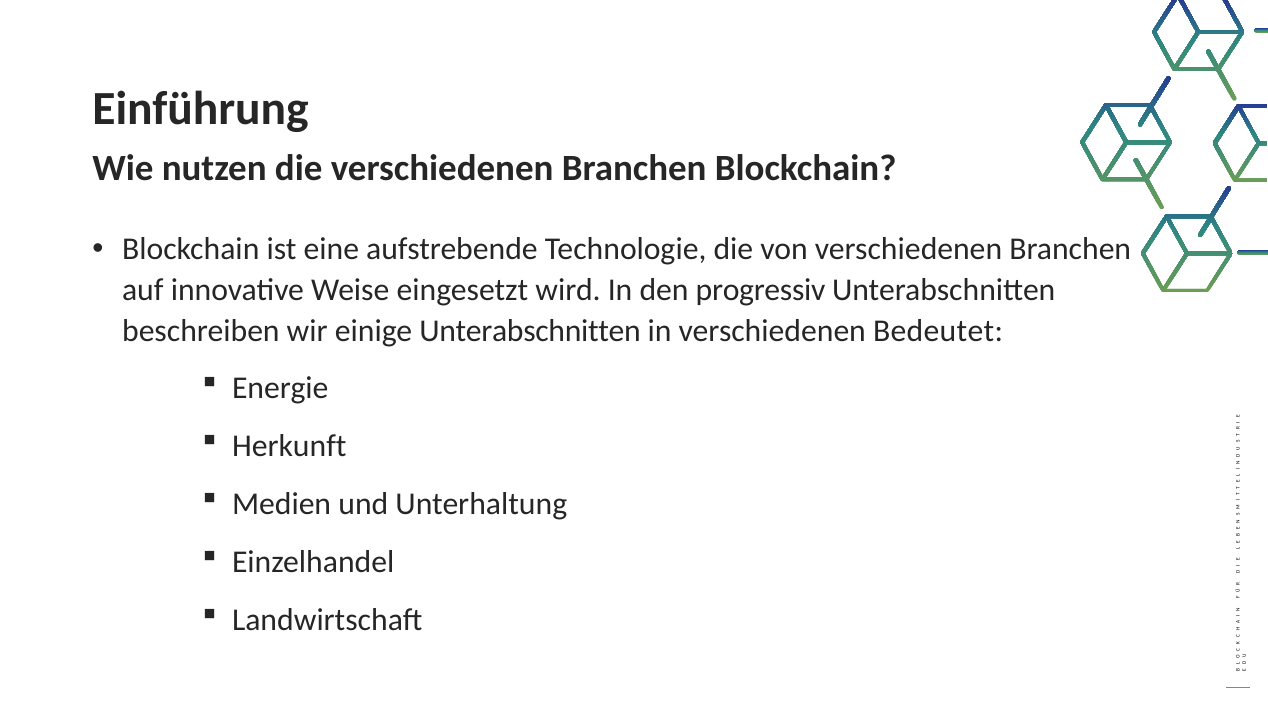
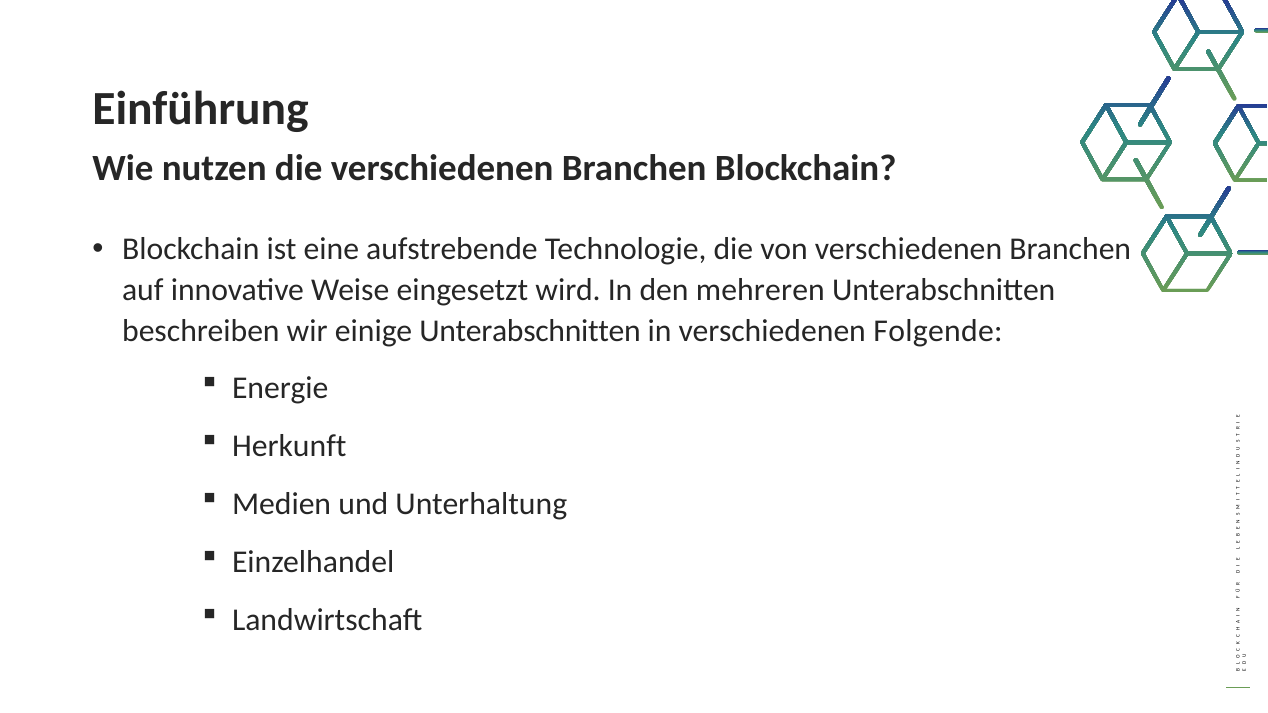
progressiv: progressiv -> mehreren
Bedeutet: Bedeutet -> Folgende
